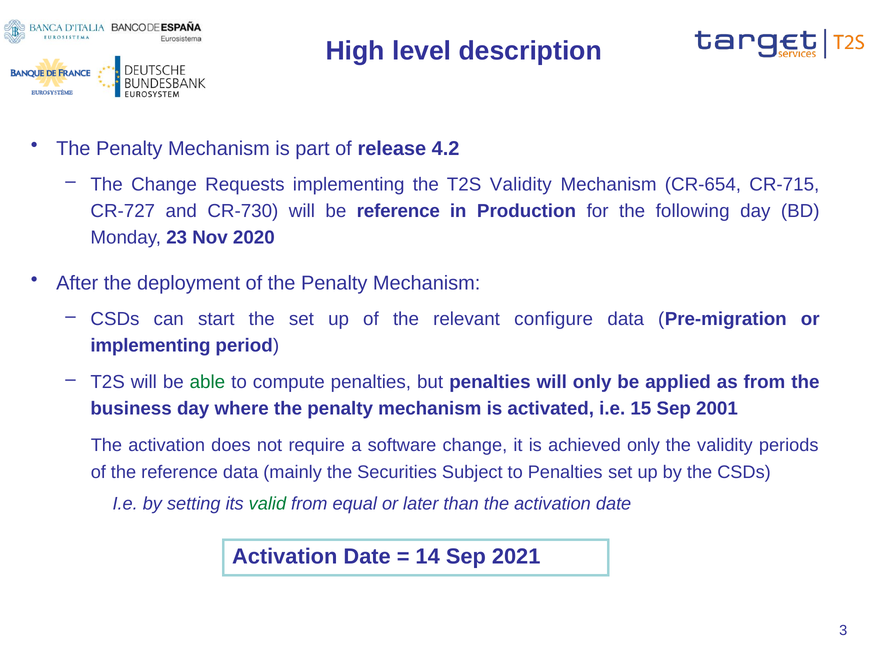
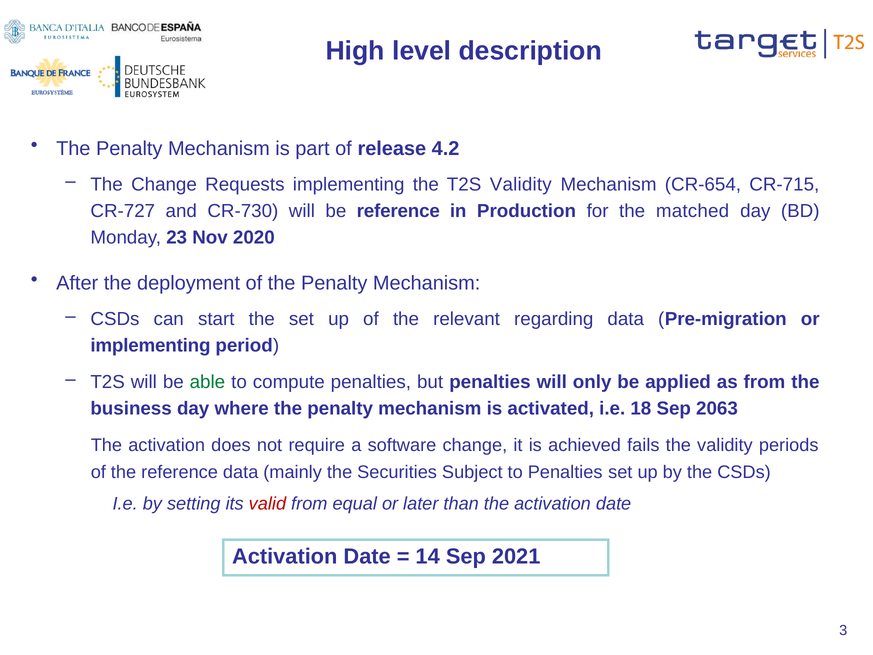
following: following -> matched
configure: configure -> regarding
15: 15 -> 18
2001: 2001 -> 2063
achieved only: only -> fails
valid colour: green -> red
